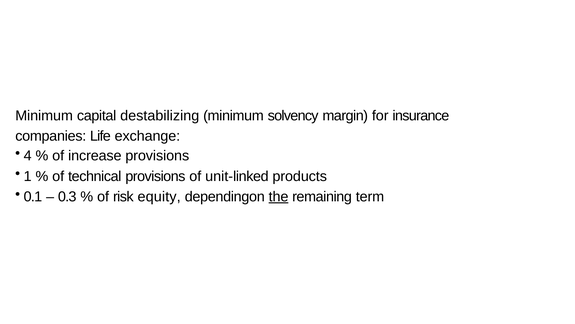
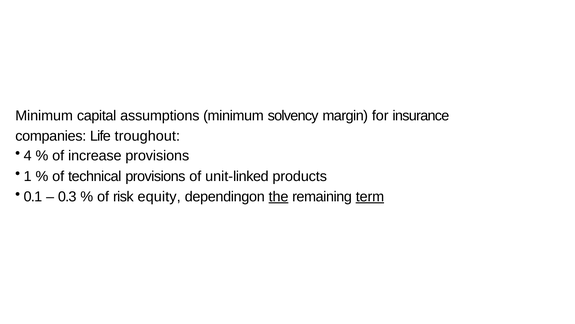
destabilizing: destabilizing -> assumptions
exchange: exchange -> troughout
term underline: none -> present
